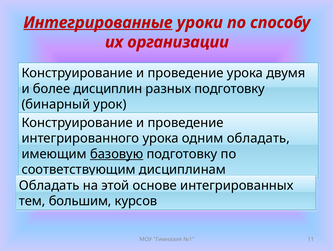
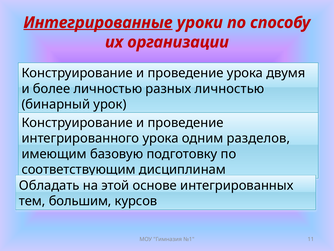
более дисциплин: дисциплин -> личностью
разных подготовку: подготовку -> личностью
одним обладать: обладать -> разделов
базовую underline: present -> none
